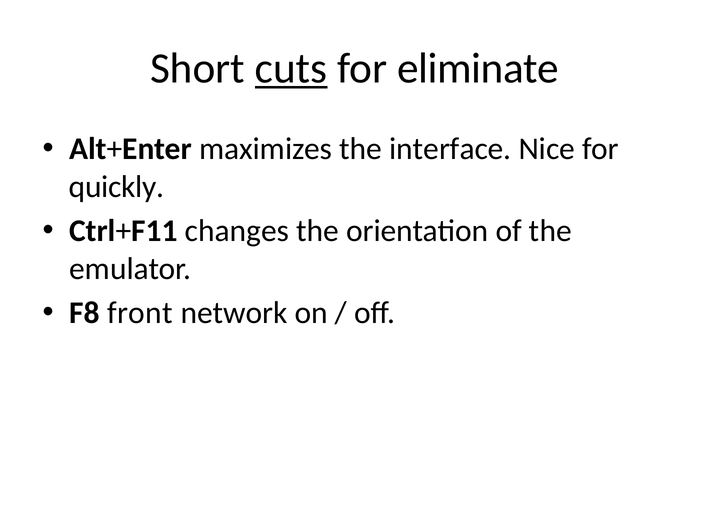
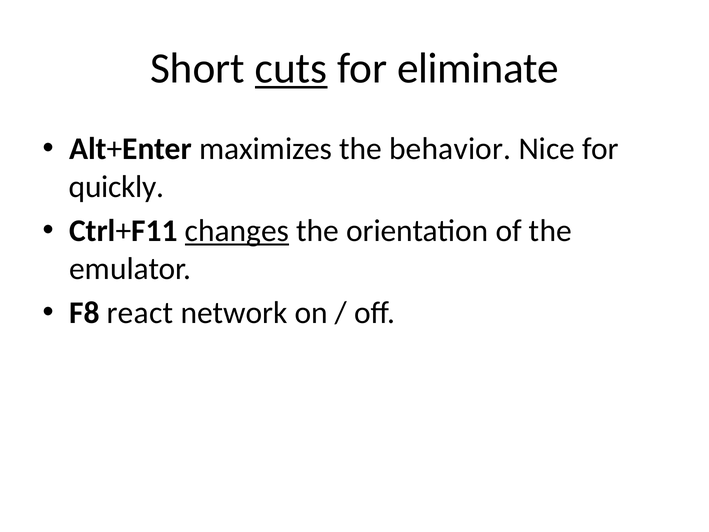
interface: interface -> behavior
changes underline: none -> present
front: front -> react
